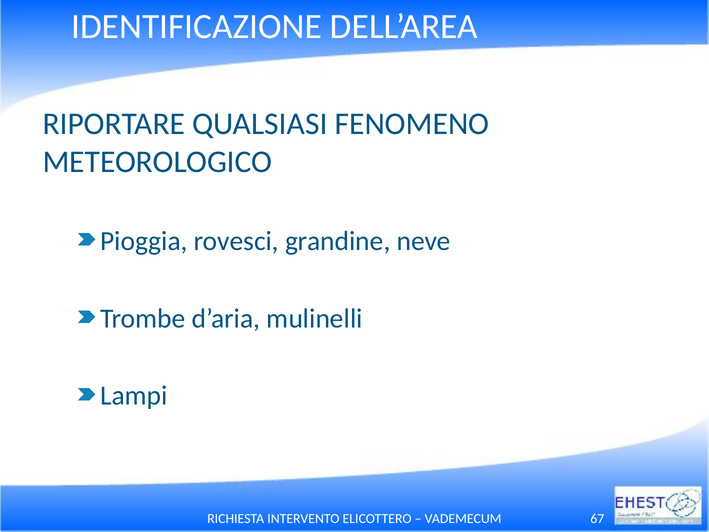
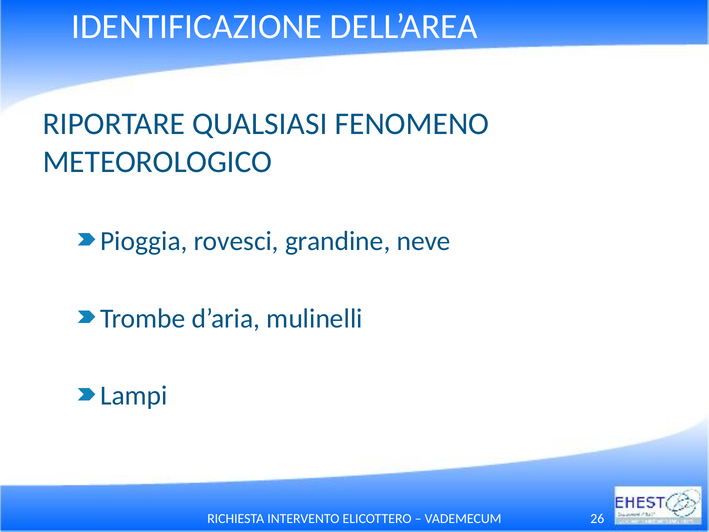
67: 67 -> 26
